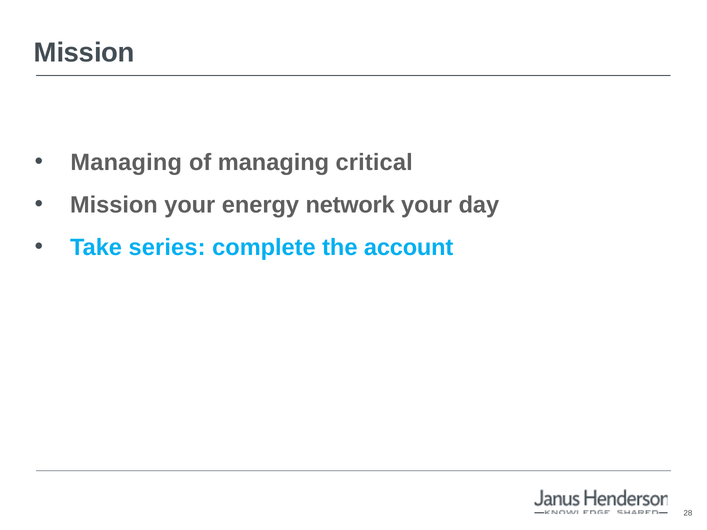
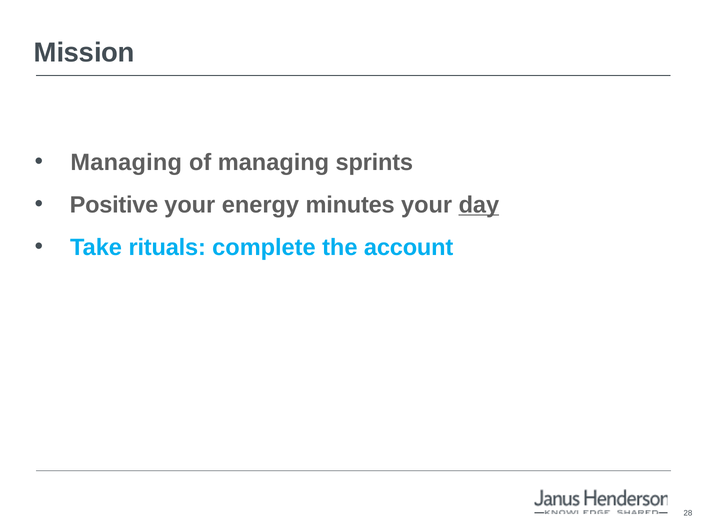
critical: critical -> sprints
Mission at (114, 205): Mission -> Positive
network: network -> minutes
day underline: none -> present
series: series -> rituals
